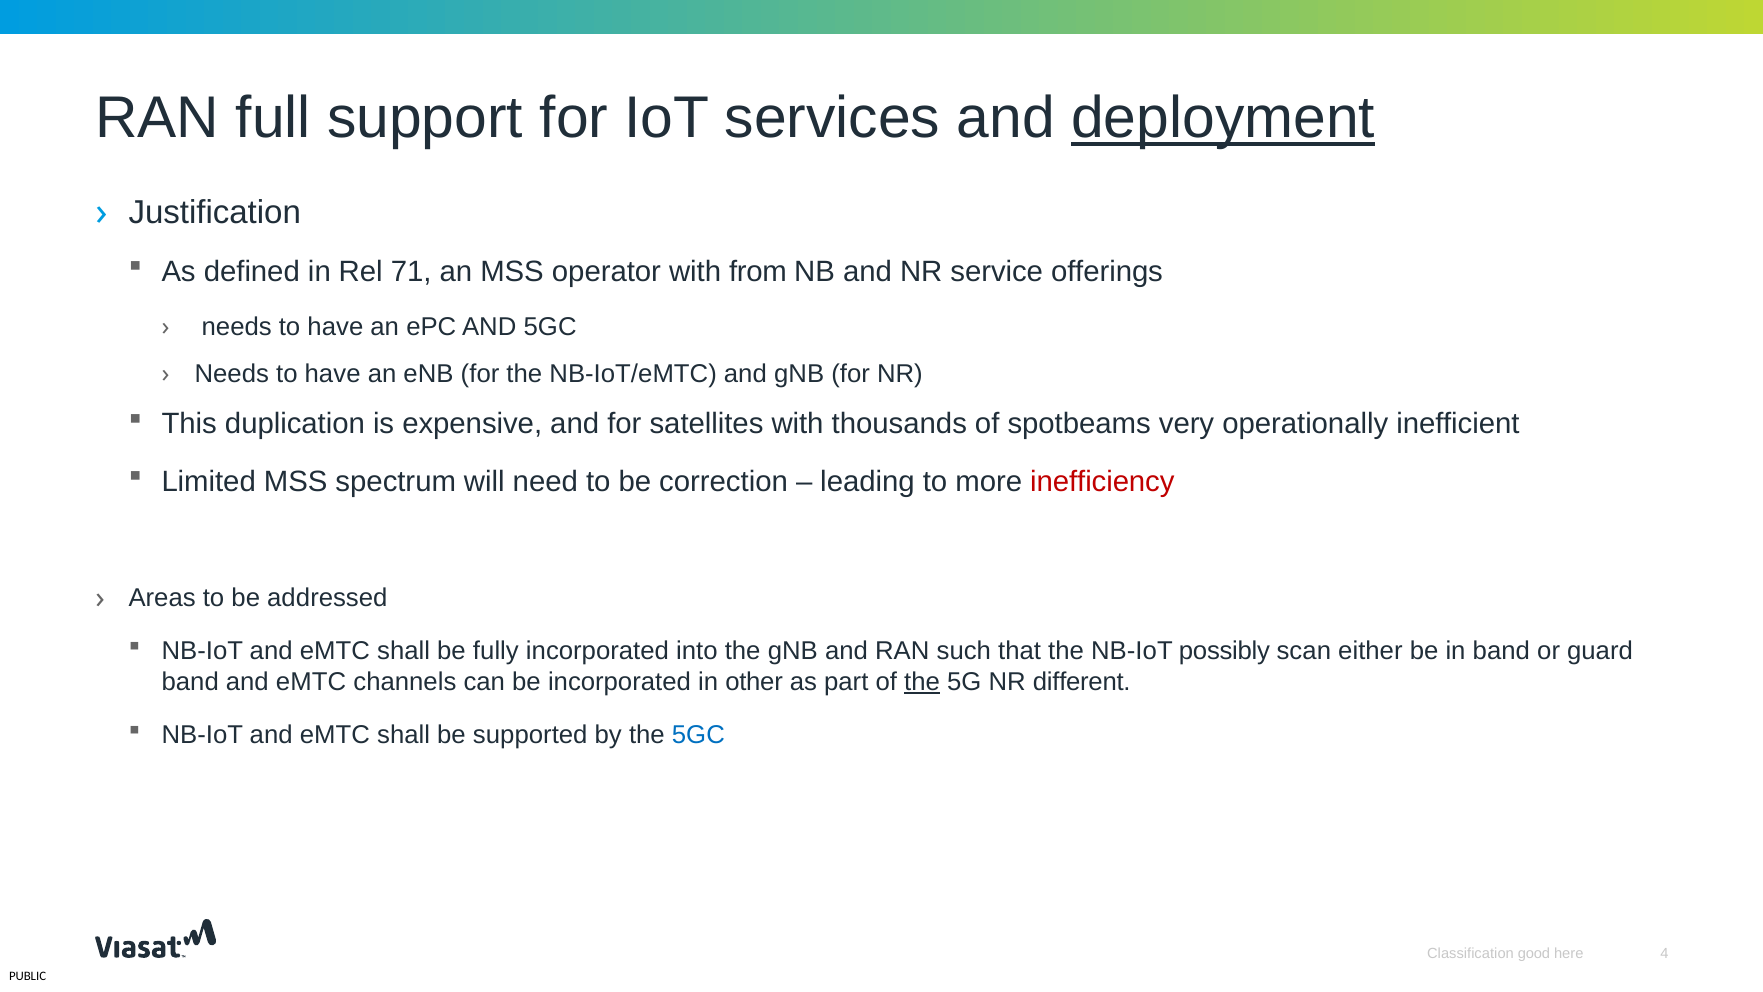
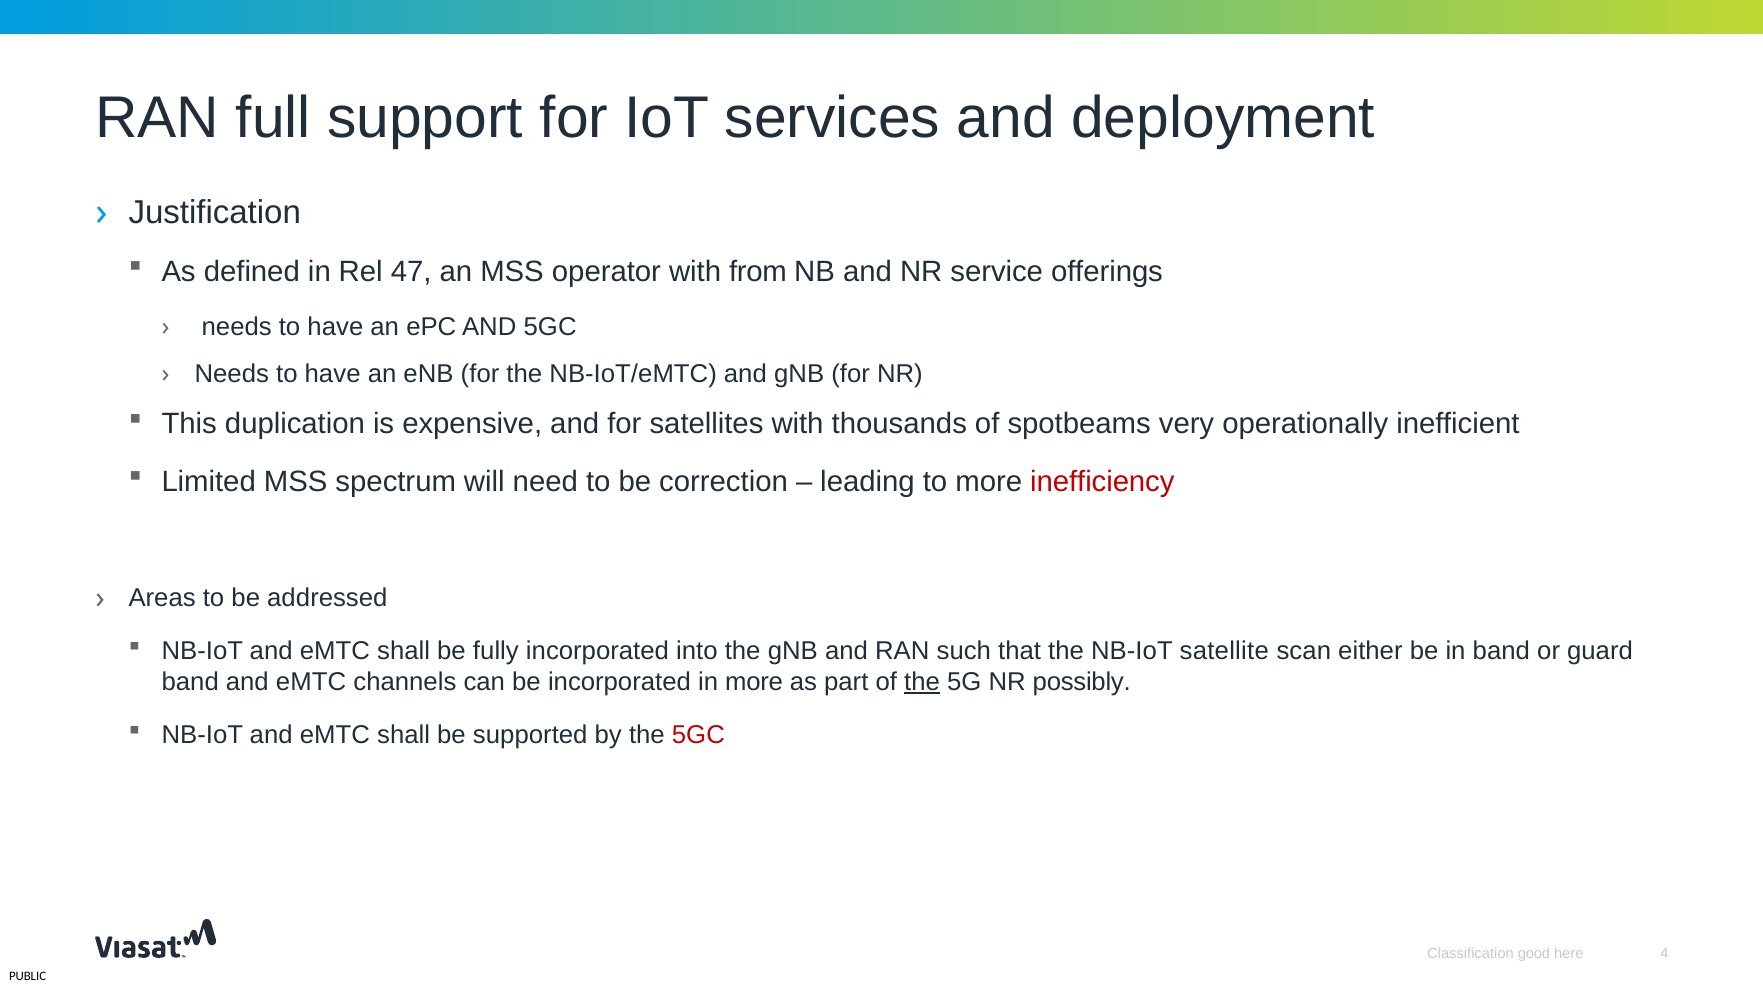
deployment underline: present -> none
71: 71 -> 47
possibly: possibly -> satellite
in other: other -> more
different: different -> possibly
5GC at (698, 735) colour: blue -> red
